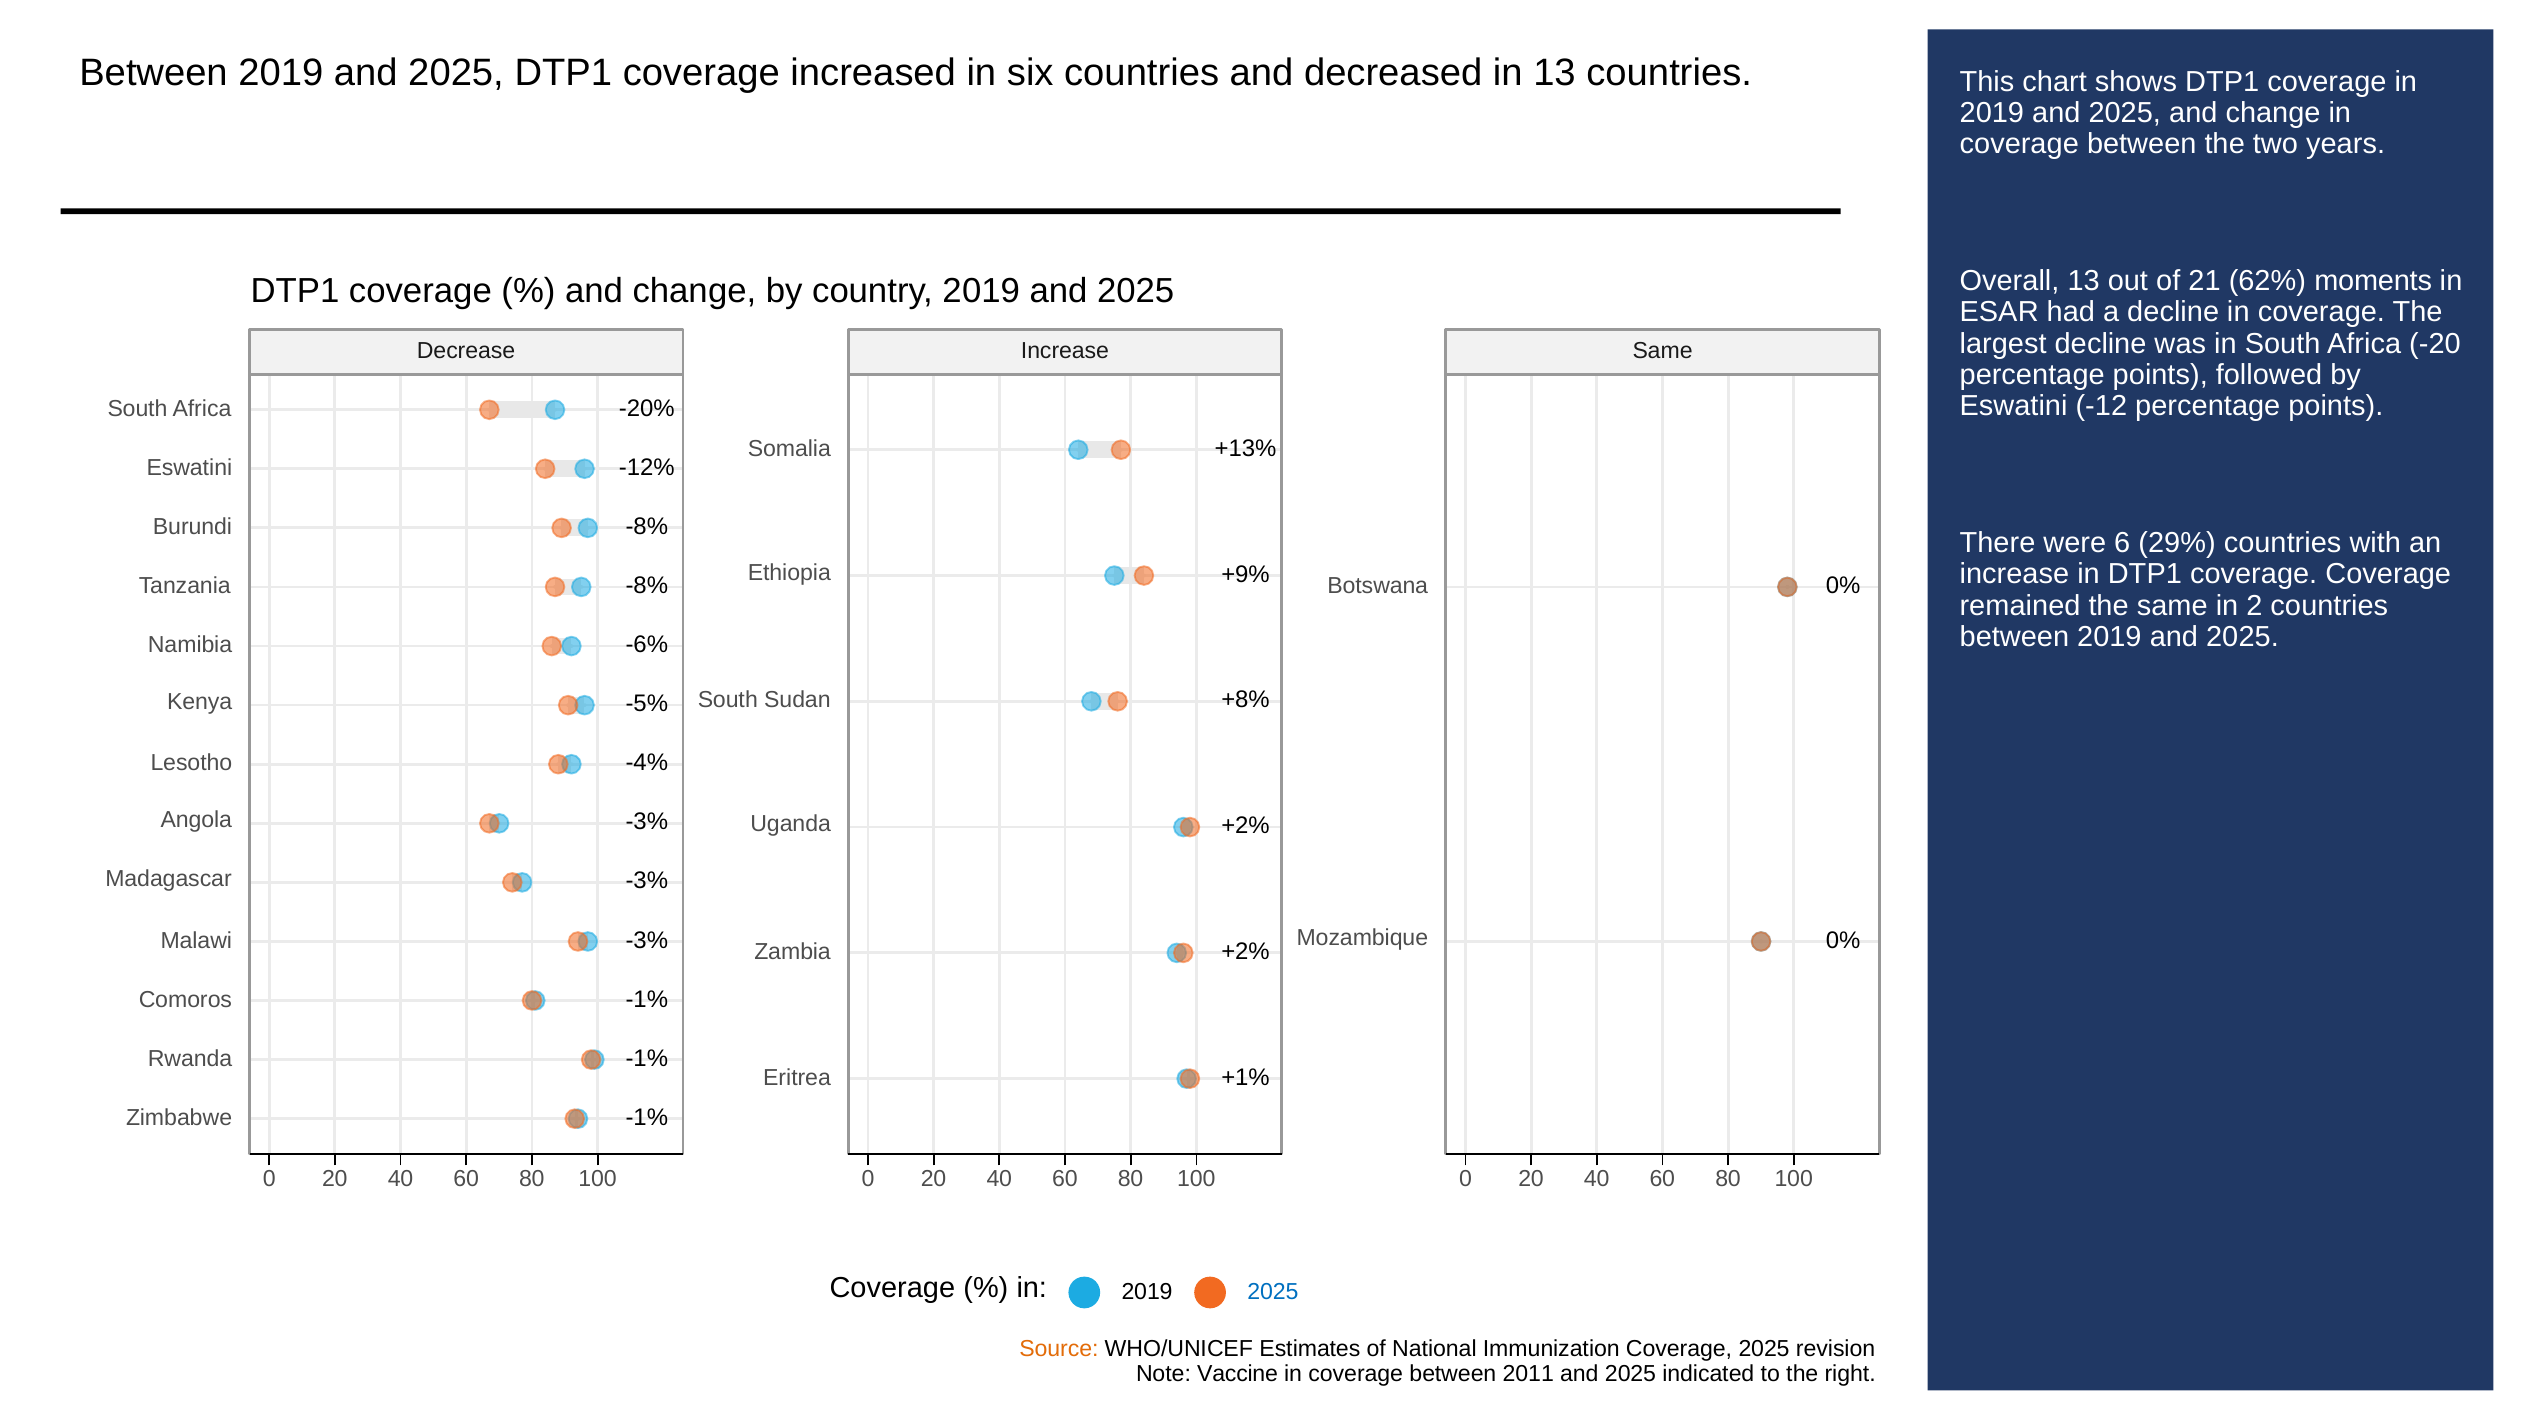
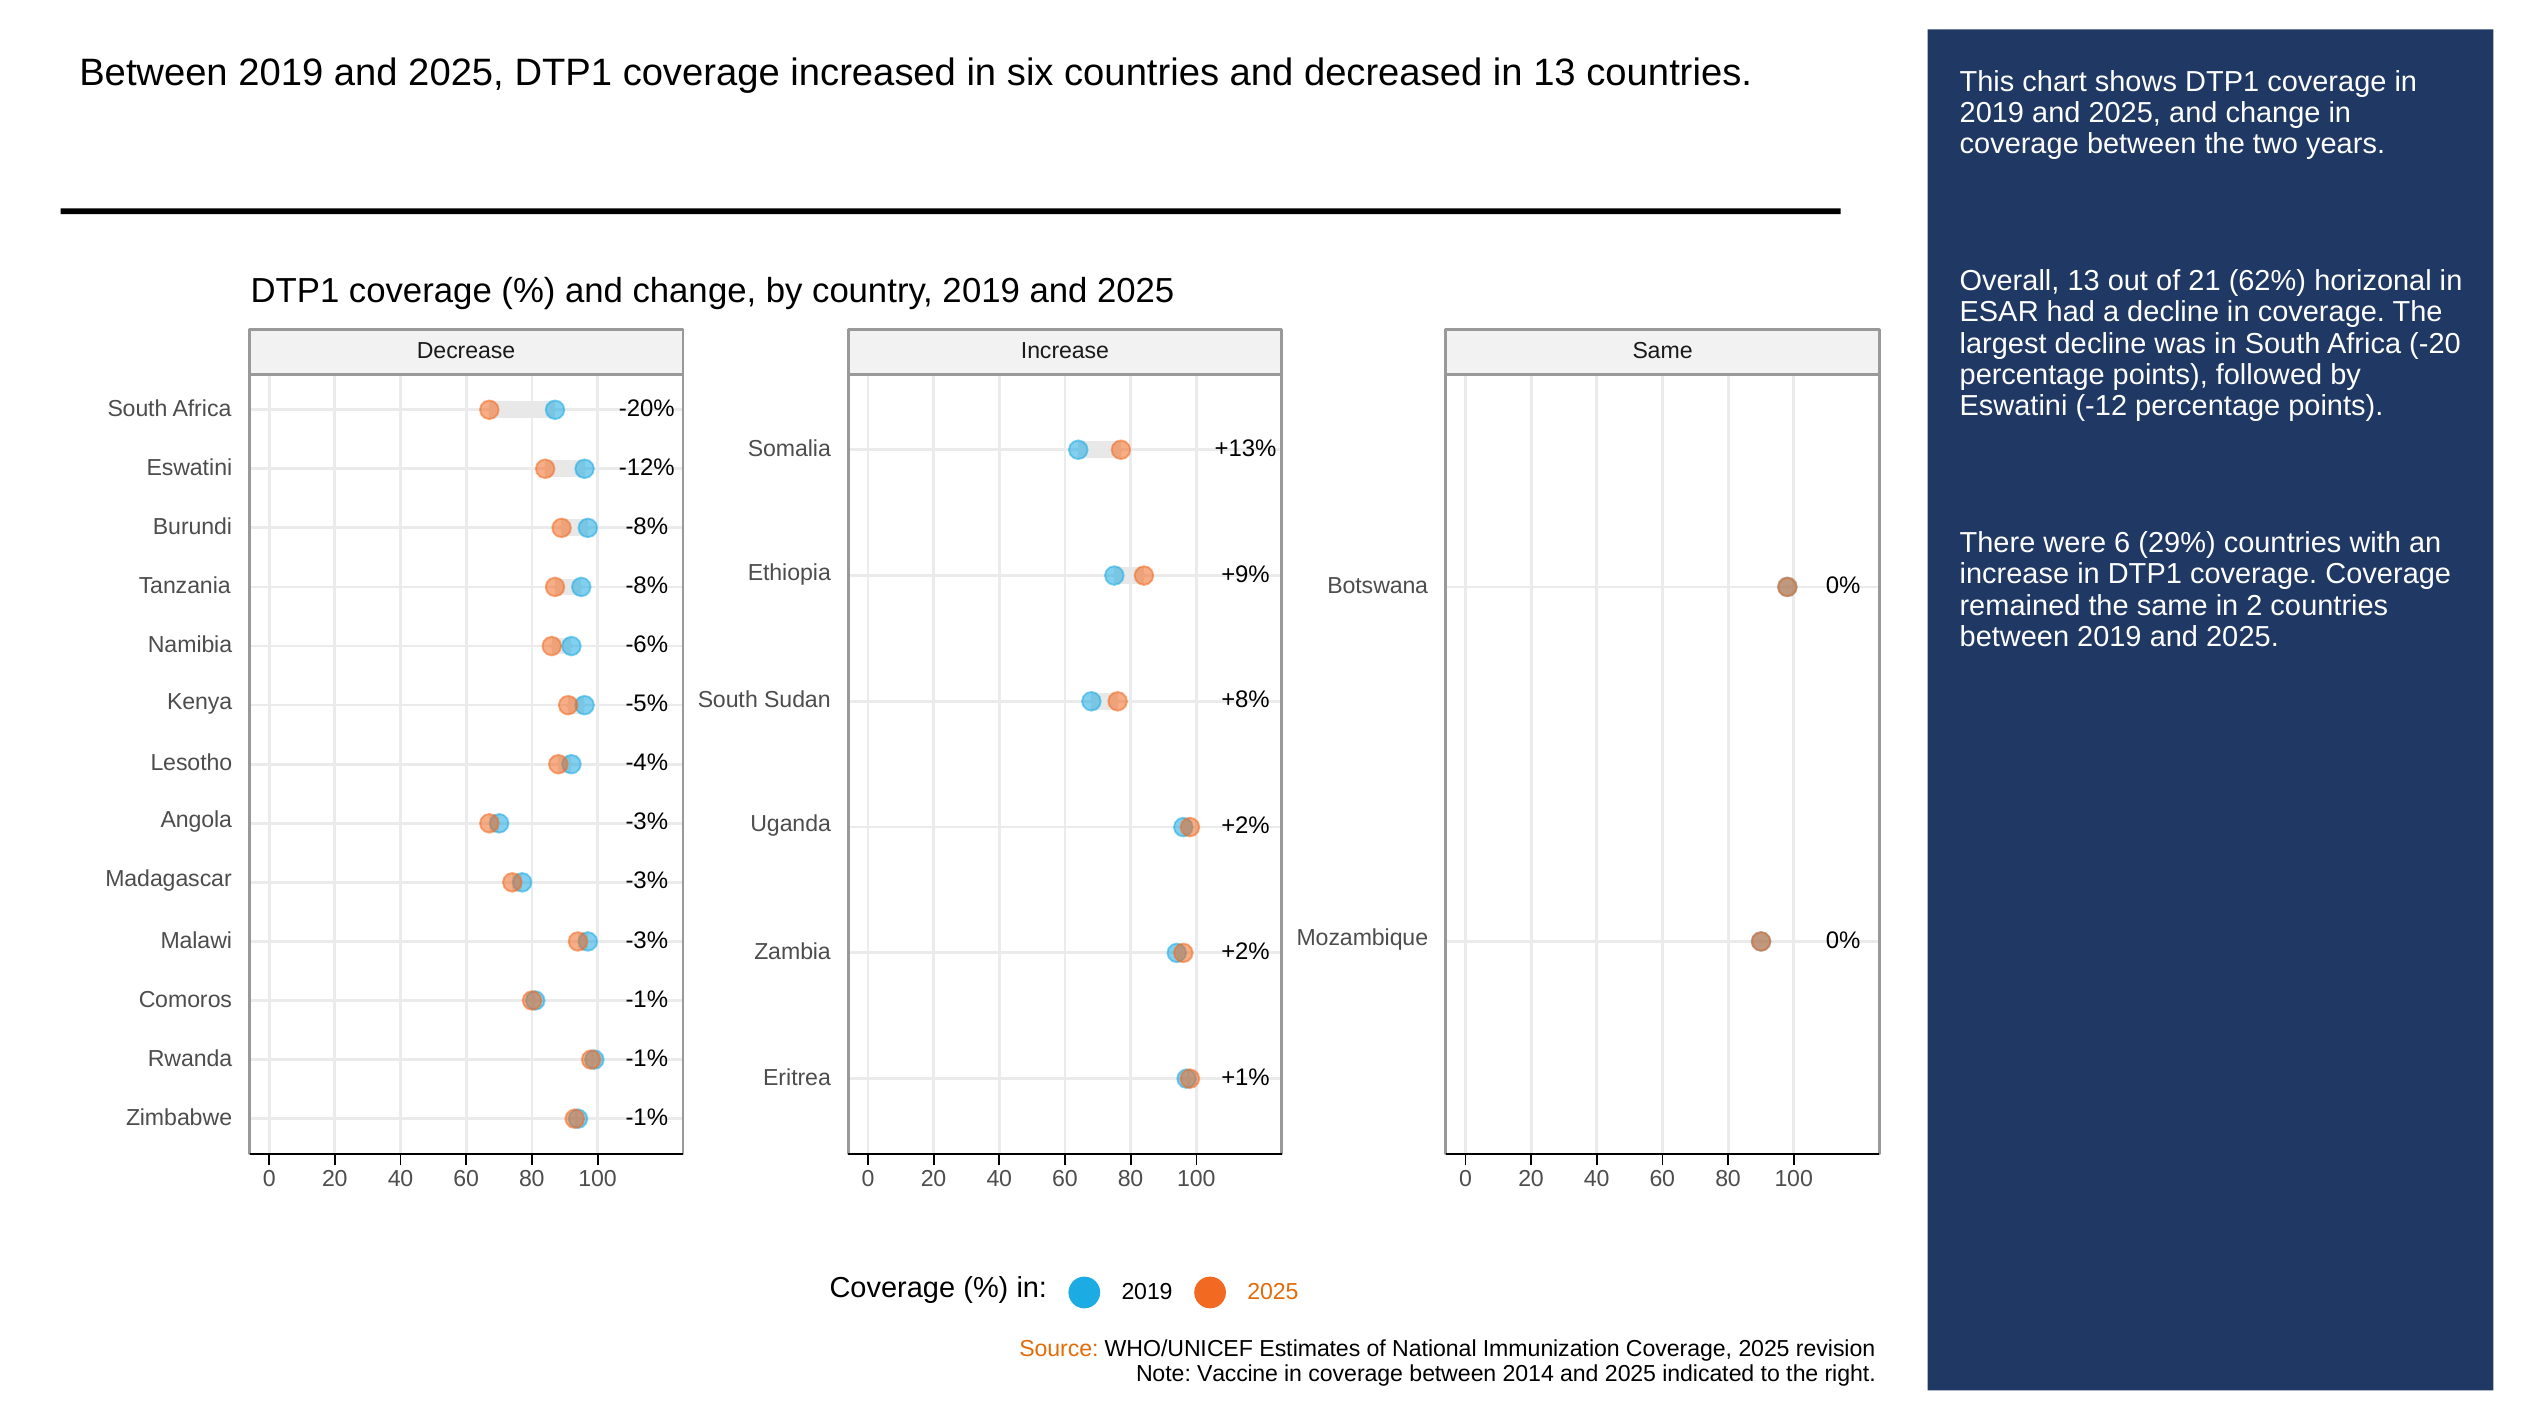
moments: moments -> horizonal
2025 at (1273, 1292) colour: blue -> orange
2011: 2011 -> 2014
